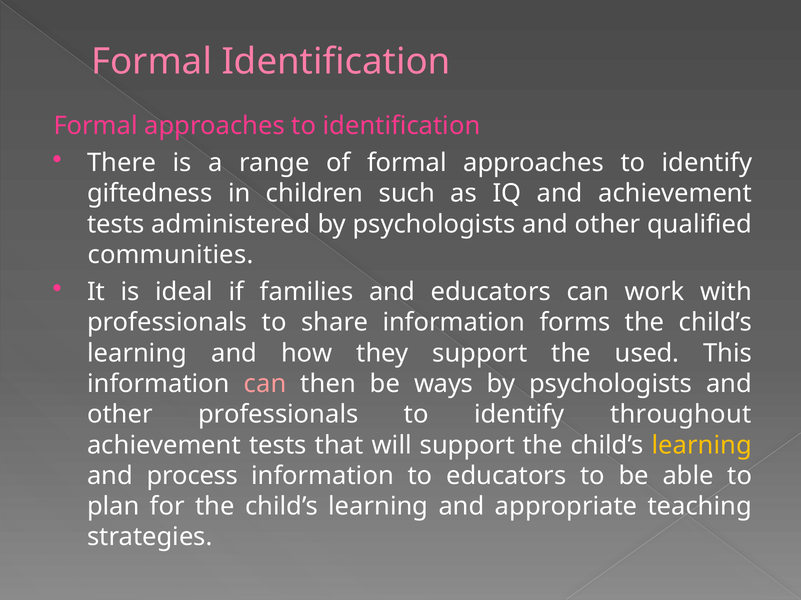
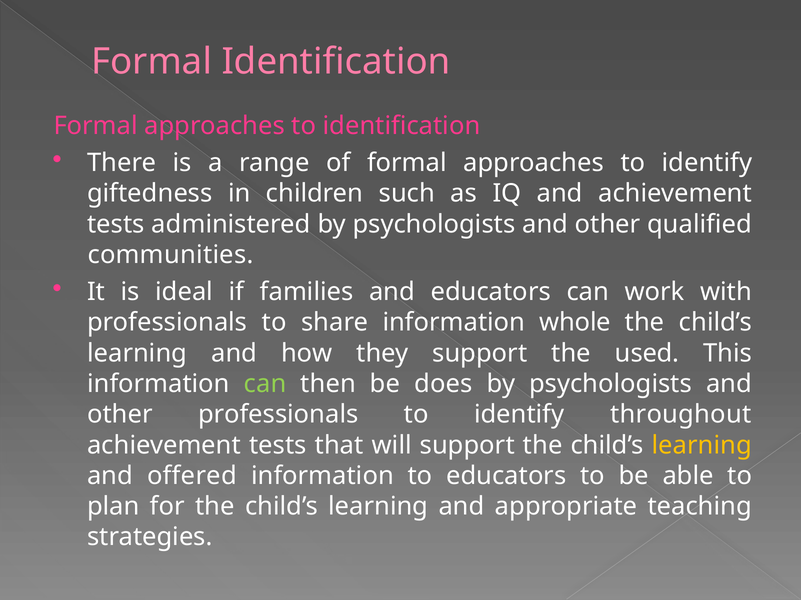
forms: forms -> whole
can at (265, 384) colour: pink -> light green
ways: ways -> does
process: process -> offered
